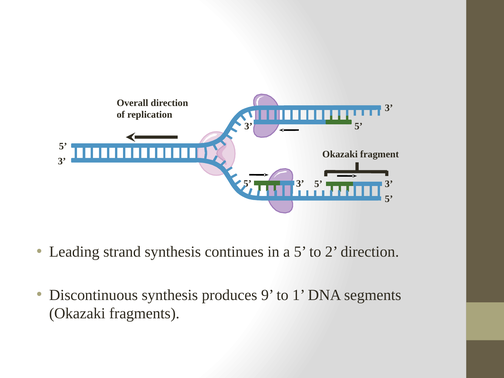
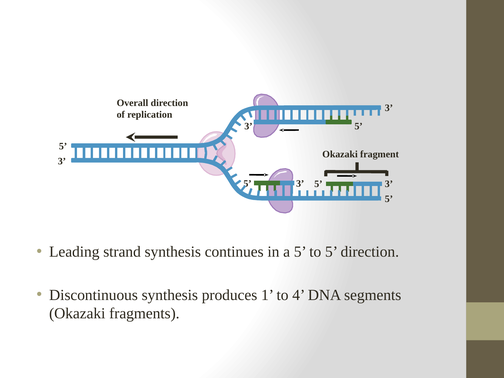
to 2: 2 -> 5
9: 9 -> 1
1: 1 -> 4
